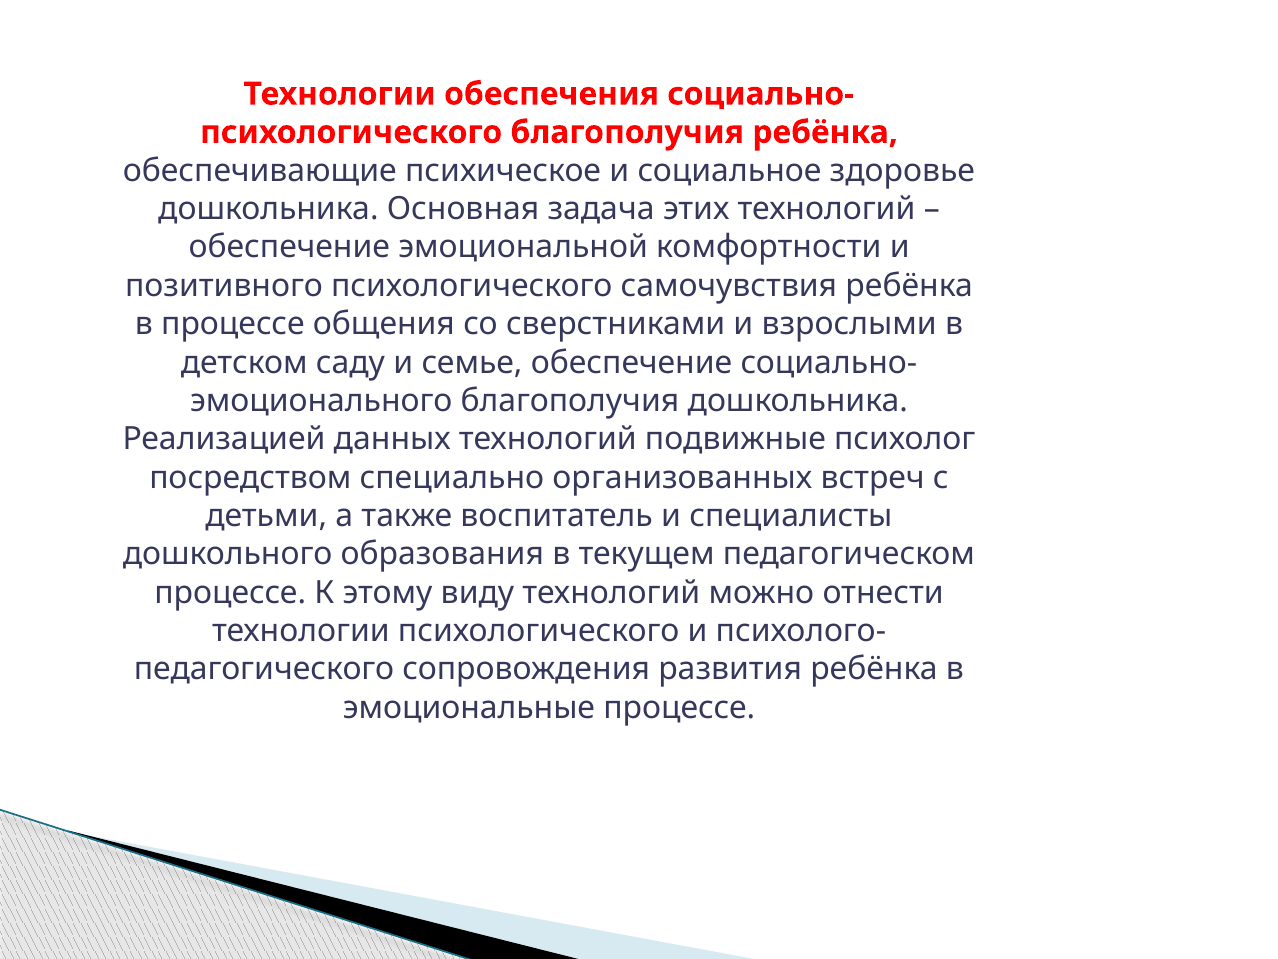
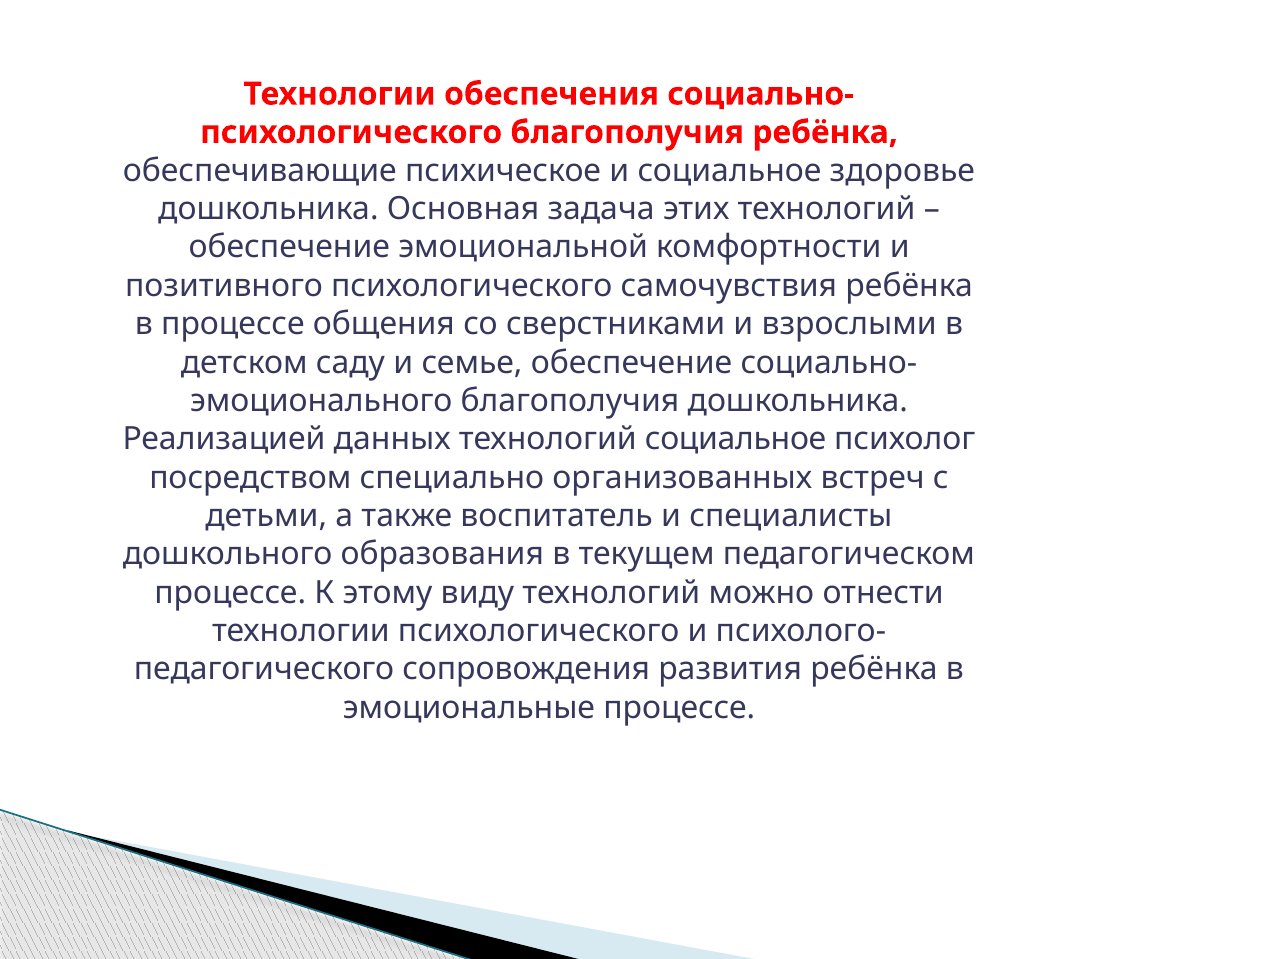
технологий подвижные: подвижные -> социальное
